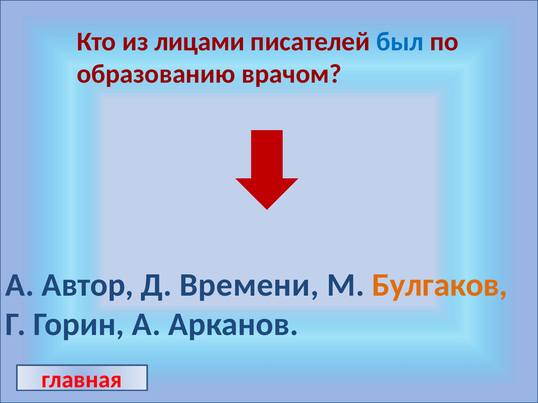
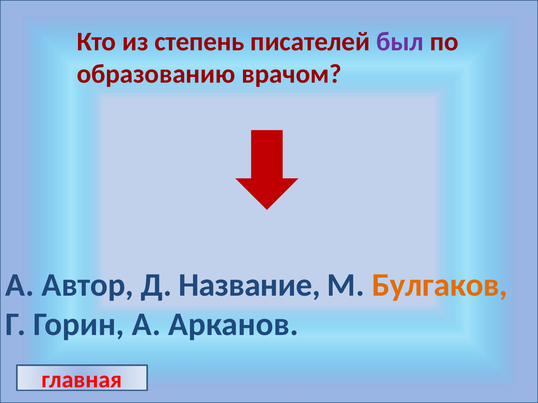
лицами: лицами -> степень
был colour: blue -> purple
Времени: Времени -> Название
